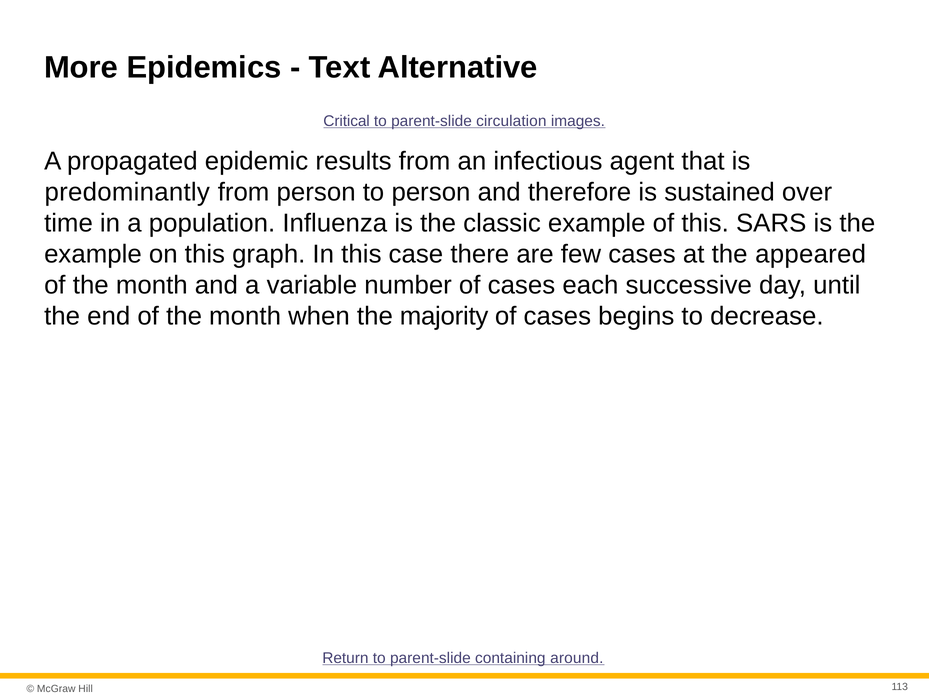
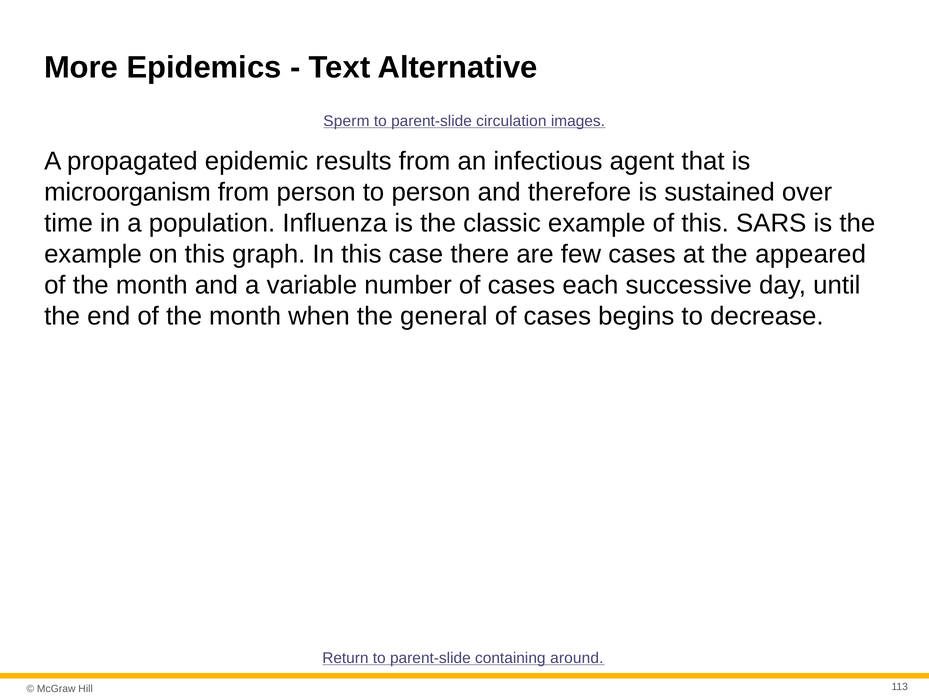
Critical: Critical -> Sperm
predominantly: predominantly -> microorganism
majority: majority -> general
